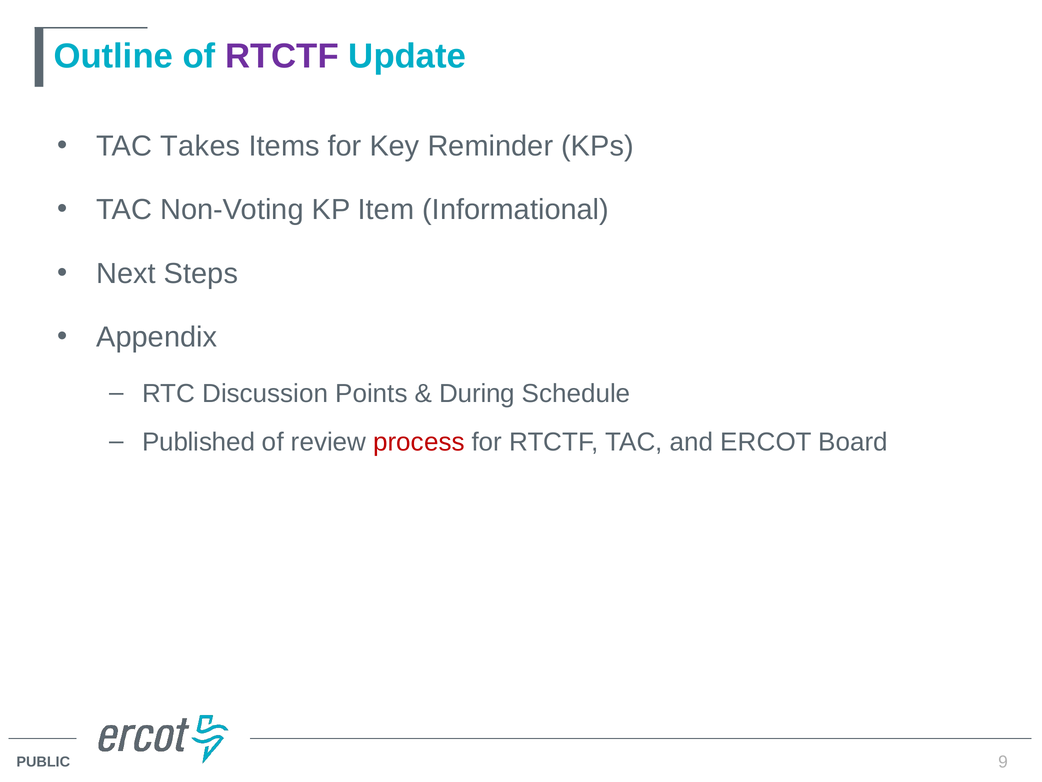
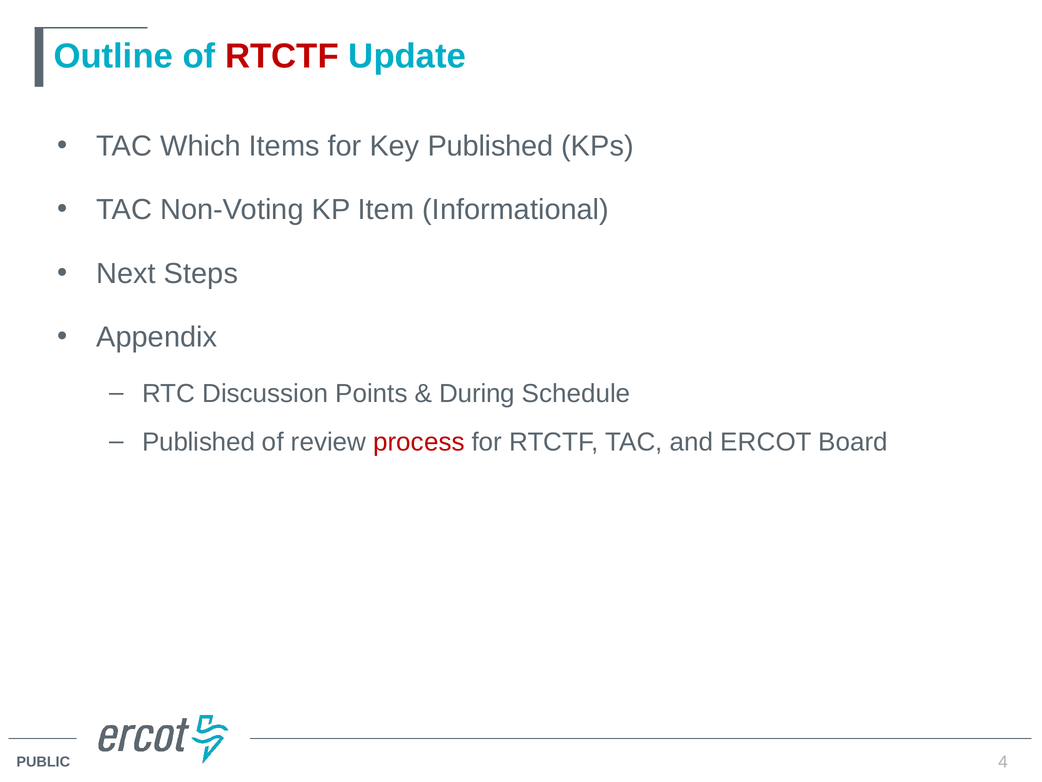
RTCTF at (282, 56) colour: purple -> red
Takes: Takes -> Which
Key Reminder: Reminder -> Published
9: 9 -> 4
